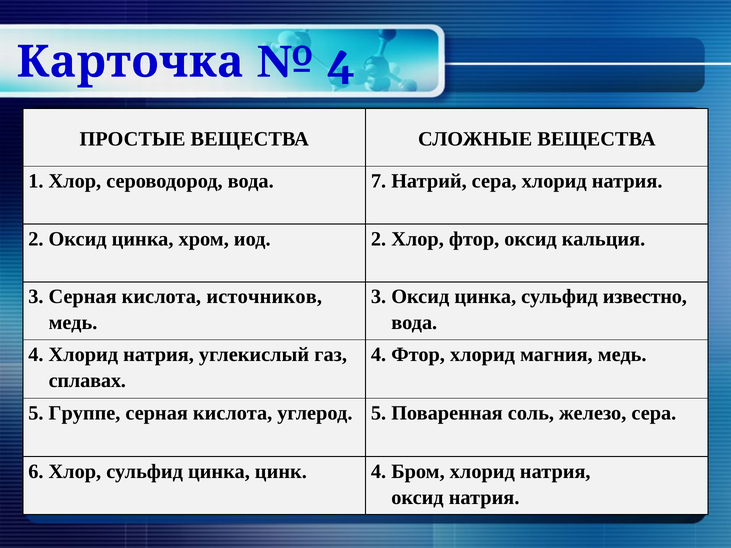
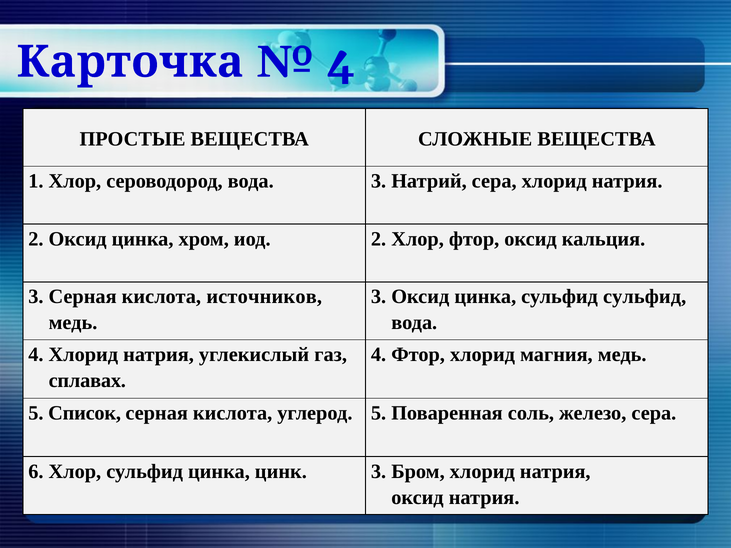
вода 7: 7 -> 3
сульфид известно: известно -> сульфид
Группе: Группе -> Список
цинк 4: 4 -> 3
